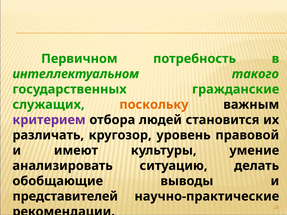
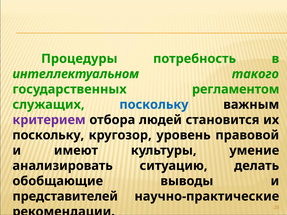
Первичном: Первичном -> Процедуры
гражданские: гражданские -> регламентом
поскольку at (154, 105) colour: orange -> blue
различать at (48, 135): различать -> поскольку
